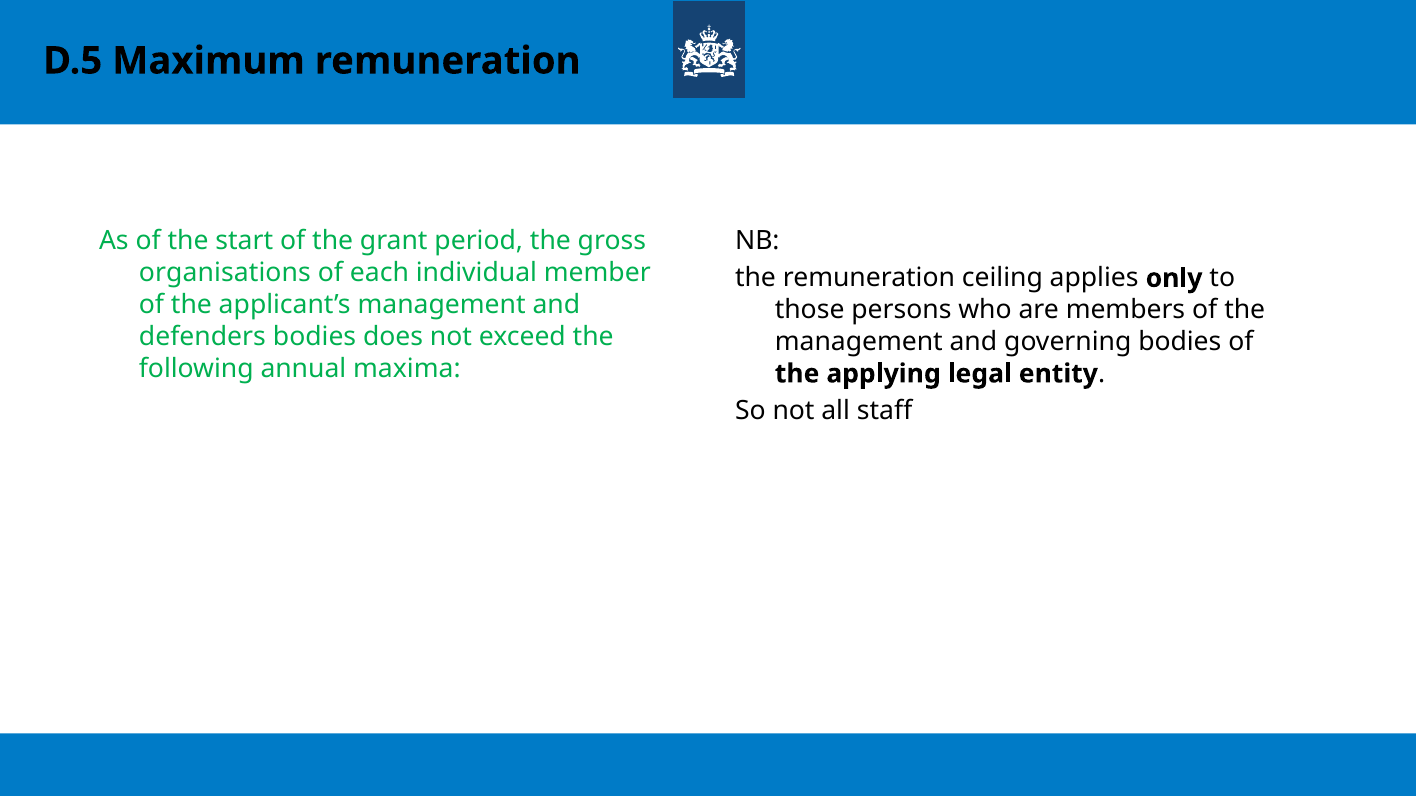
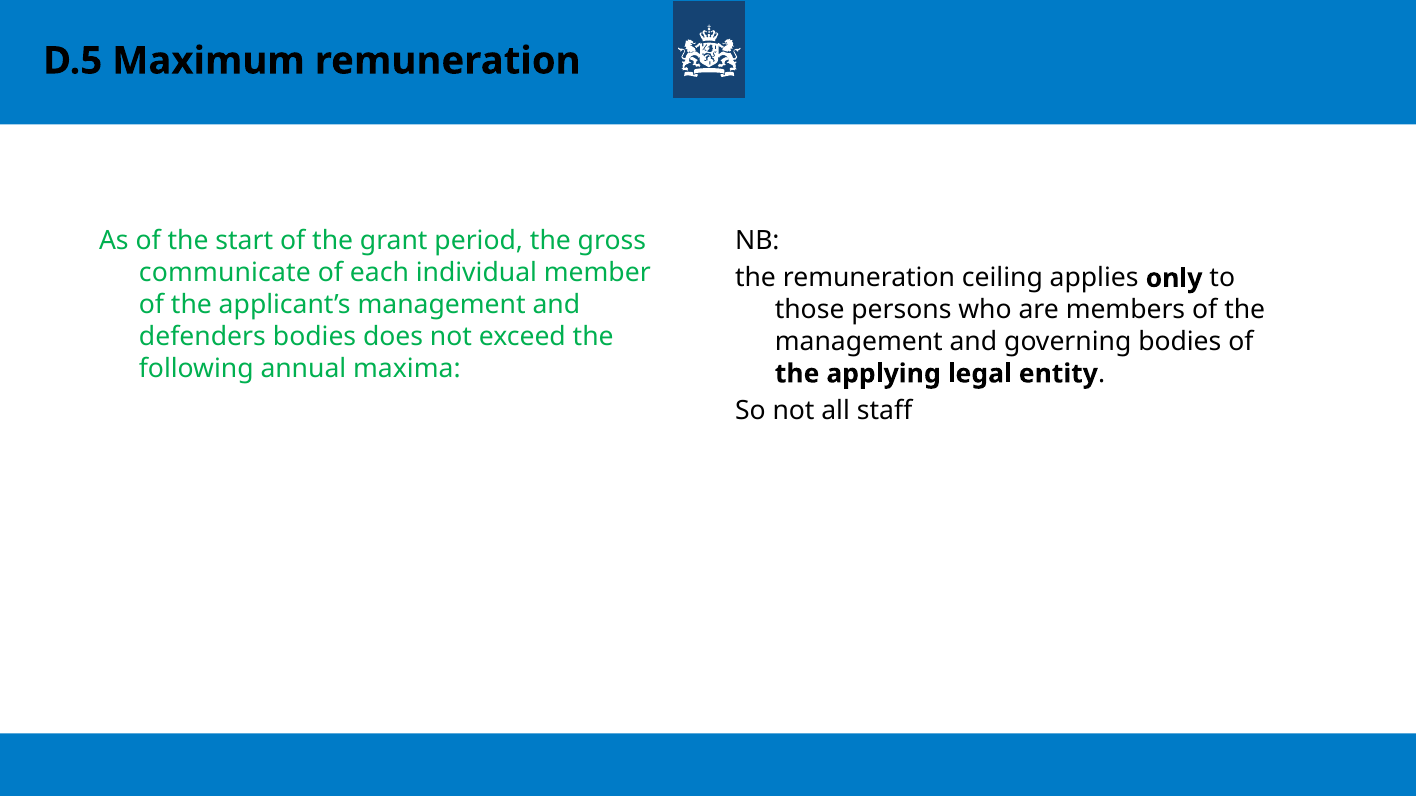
organisations: organisations -> communicate
